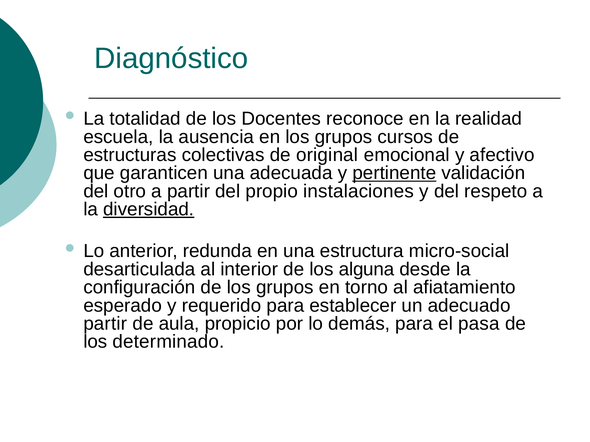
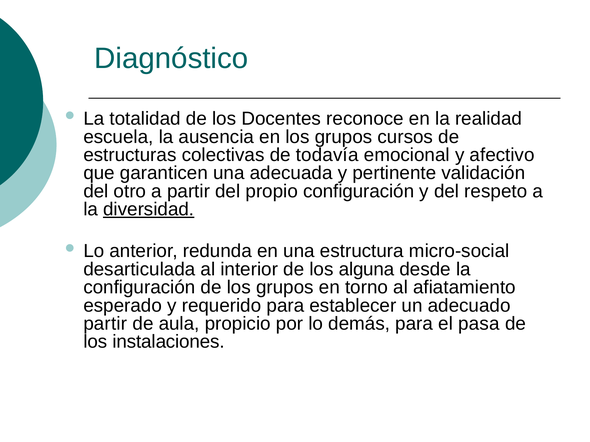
original: original -> todavía
pertinente underline: present -> none
propio instalaciones: instalaciones -> configuración
determinado: determinado -> instalaciones
